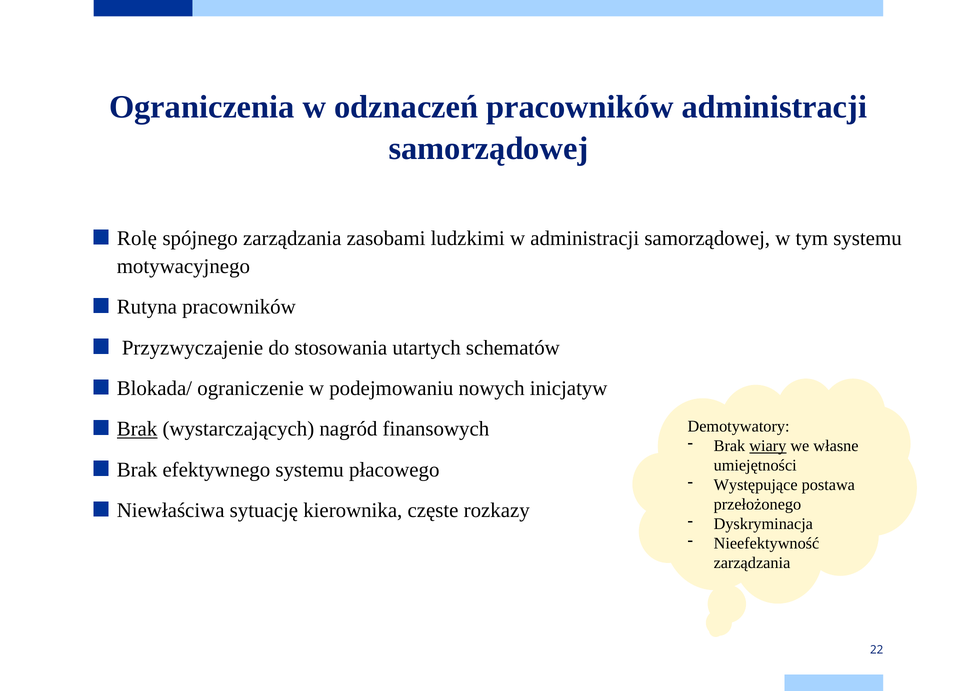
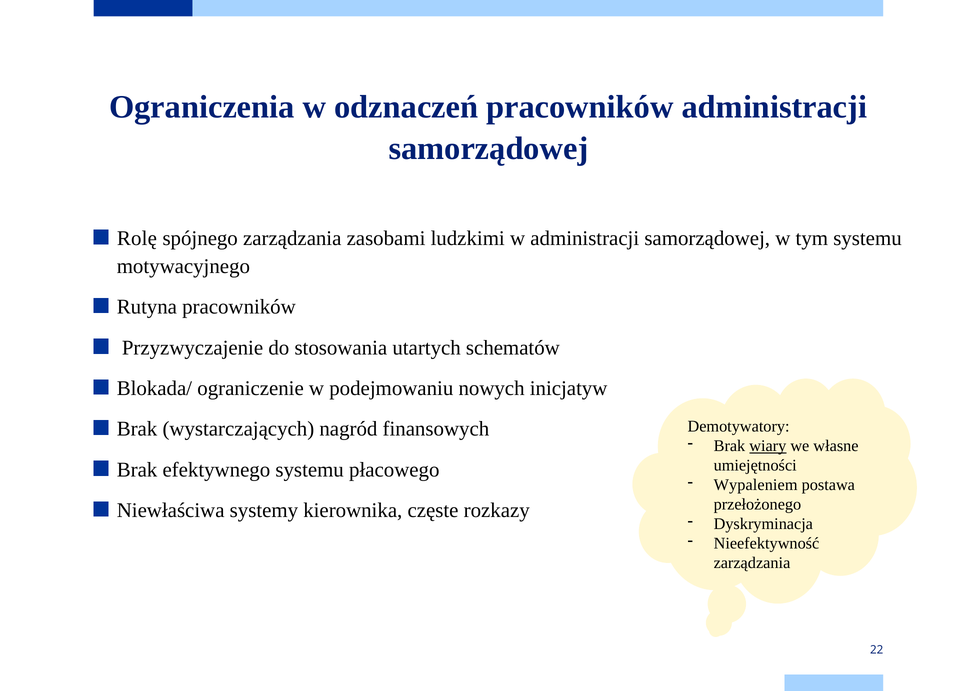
Brak at (137, 429) underline: present -> none
Występujące: Występujące -> Wypaleniem
sytuację: sytuację -> systemy
